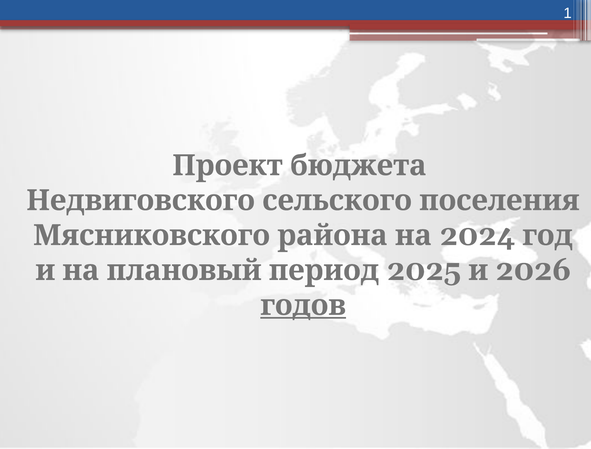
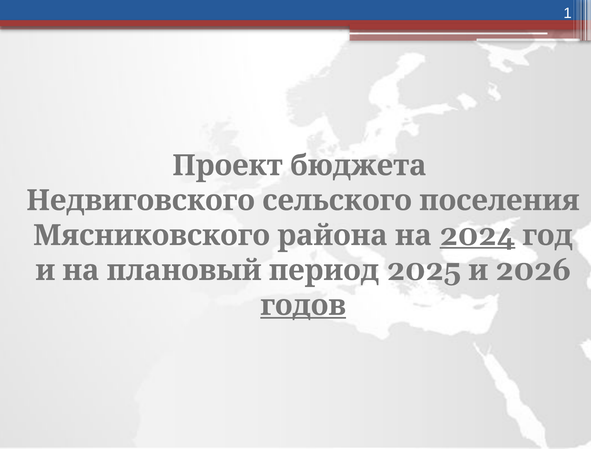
2024 underline: none -> present
